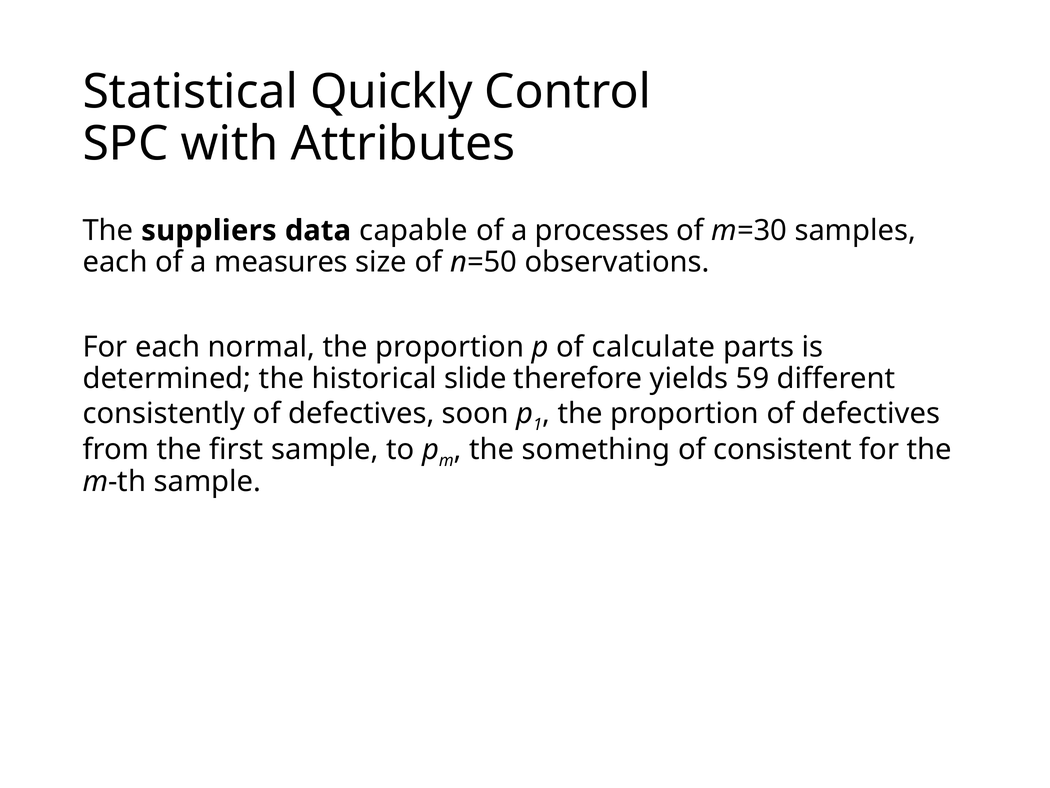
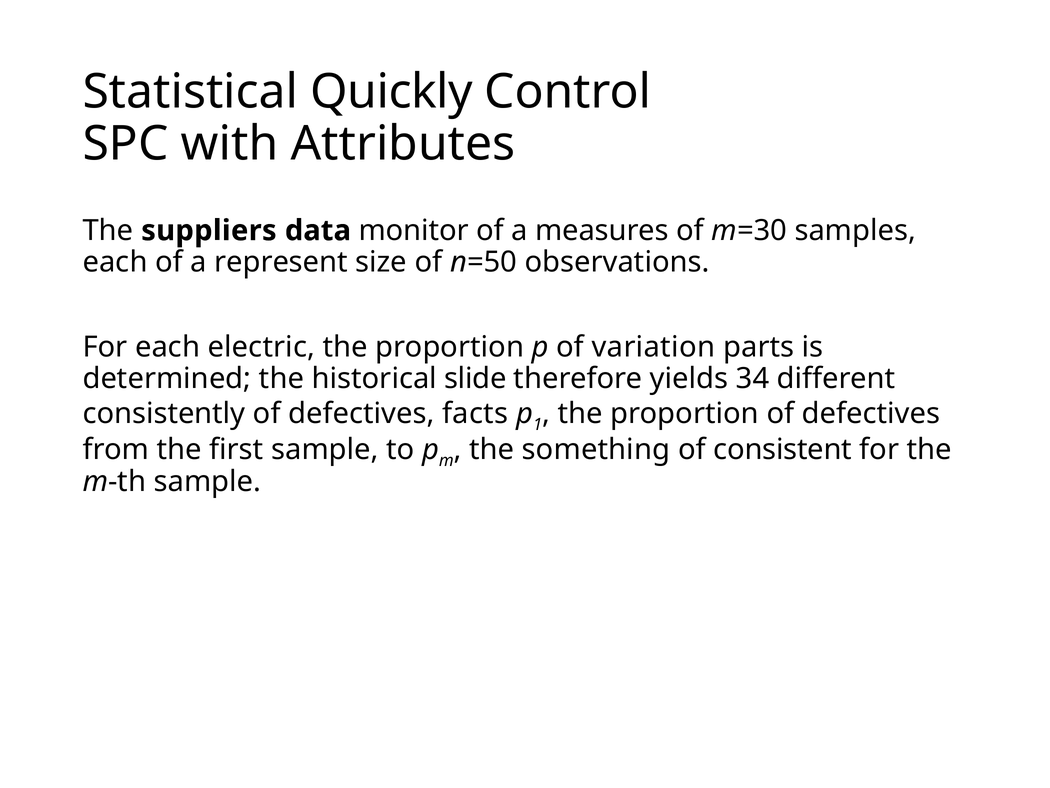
capable: capable -> monitor
processes: processes -> measures
measures: measures -> represent
normal: normal -> electric
calculate: calculate -> variation
59: 59 -> 34
soon: soon -> facts
